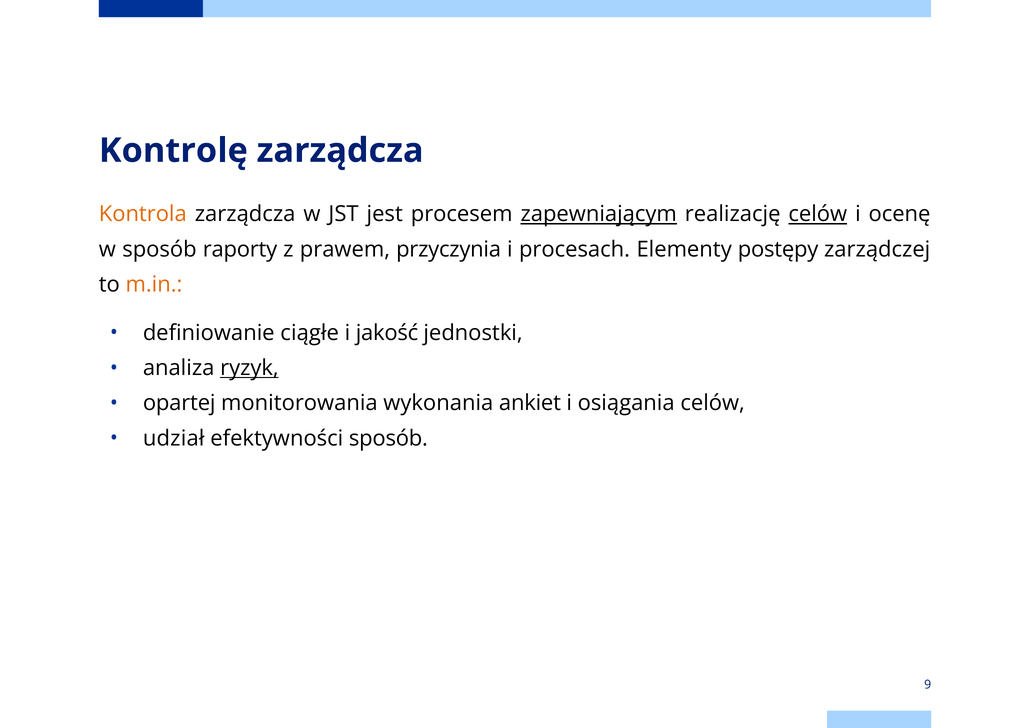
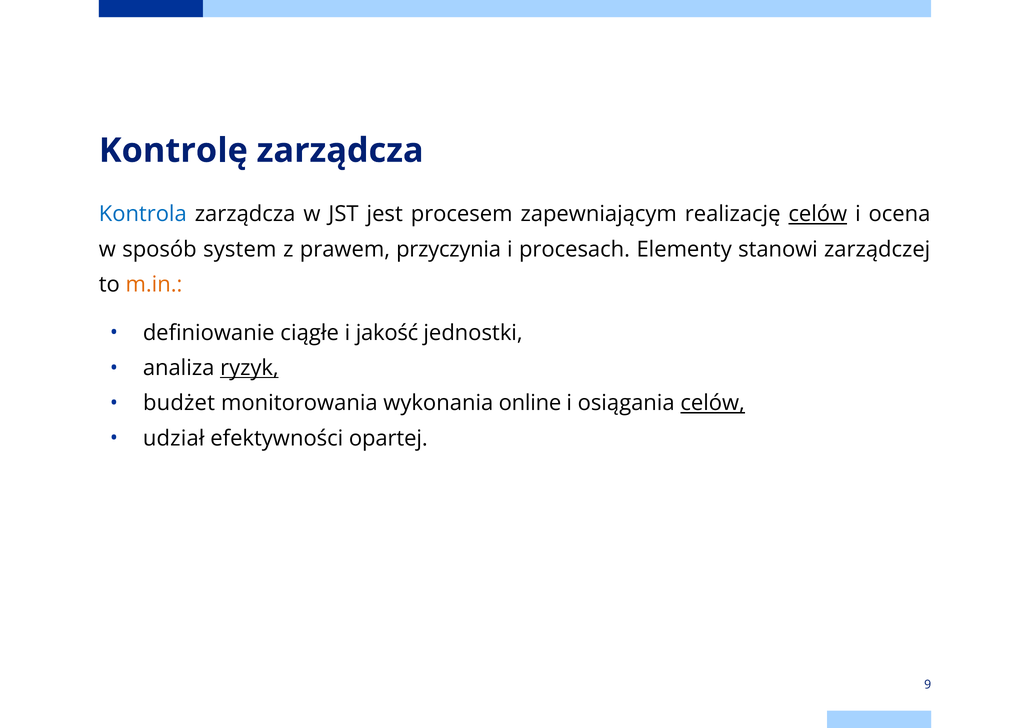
Kontrola colour: orange -> blue
zapewniającym underline: present -> none
ocenę: ocenę -> ocena
raporty: raporty -> system
postępy: postępy -> stanowi
opartej: opartej -> budżet
ankiet: ankiet -> online
celów at (713, 403) underline: none -> present
efektywności sposób: sposób -> opartej
